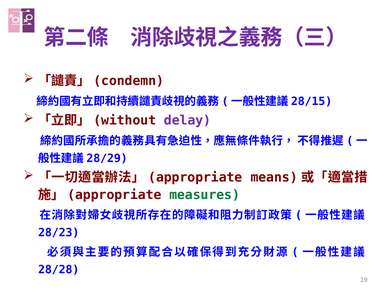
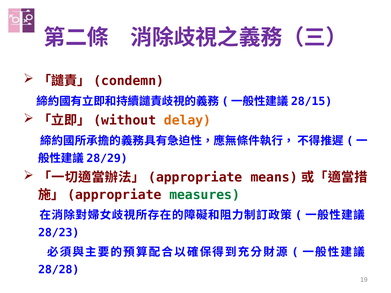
delay colour: purple -> orange
